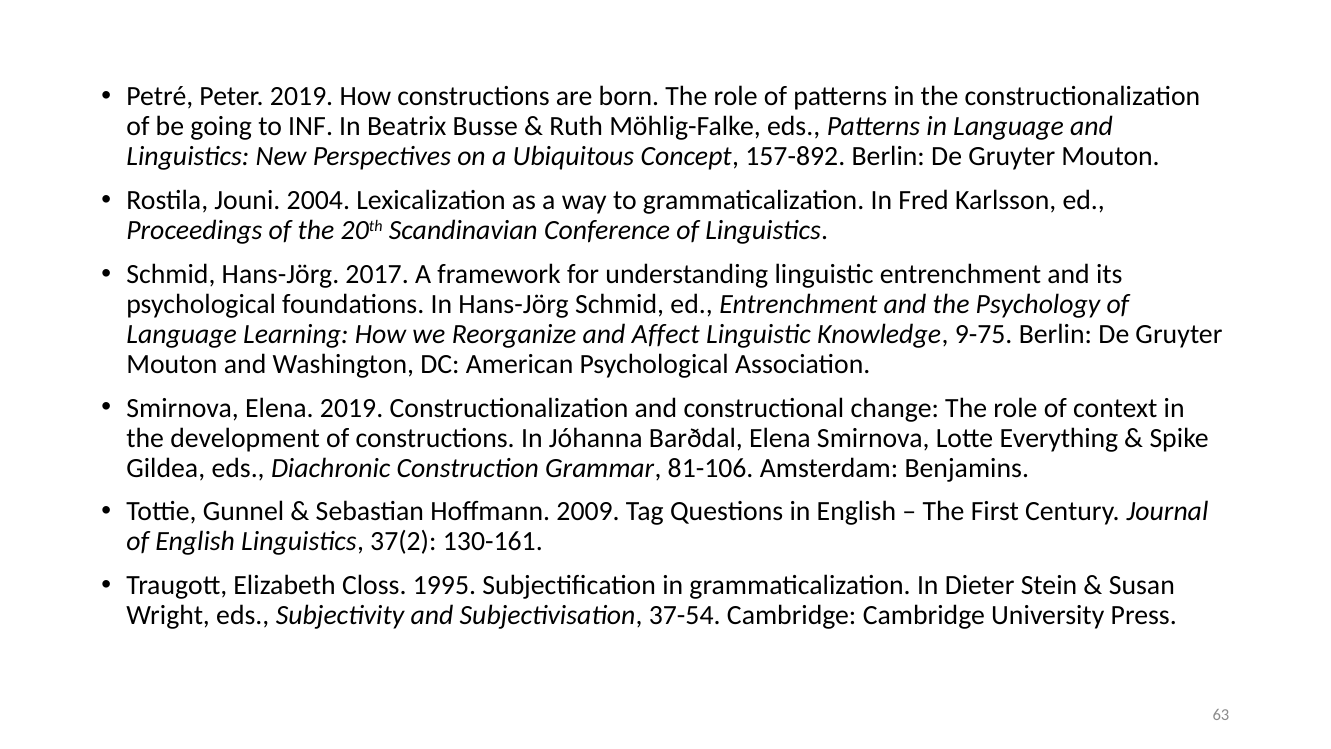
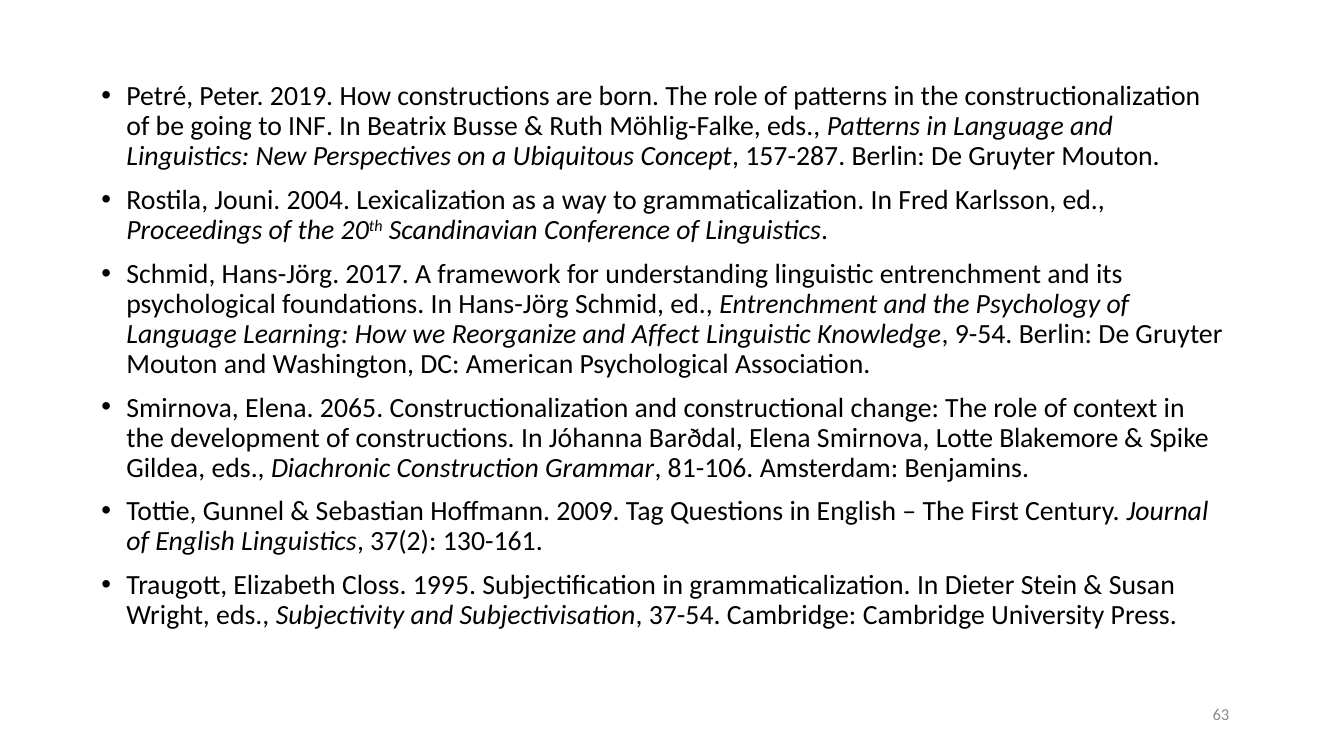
157-892: 157-892 -> 157-287
9-75: 9-75 -> 9-54
Elena 2019: 2019 -> 2065
Everything: Everything -> Blakemore
